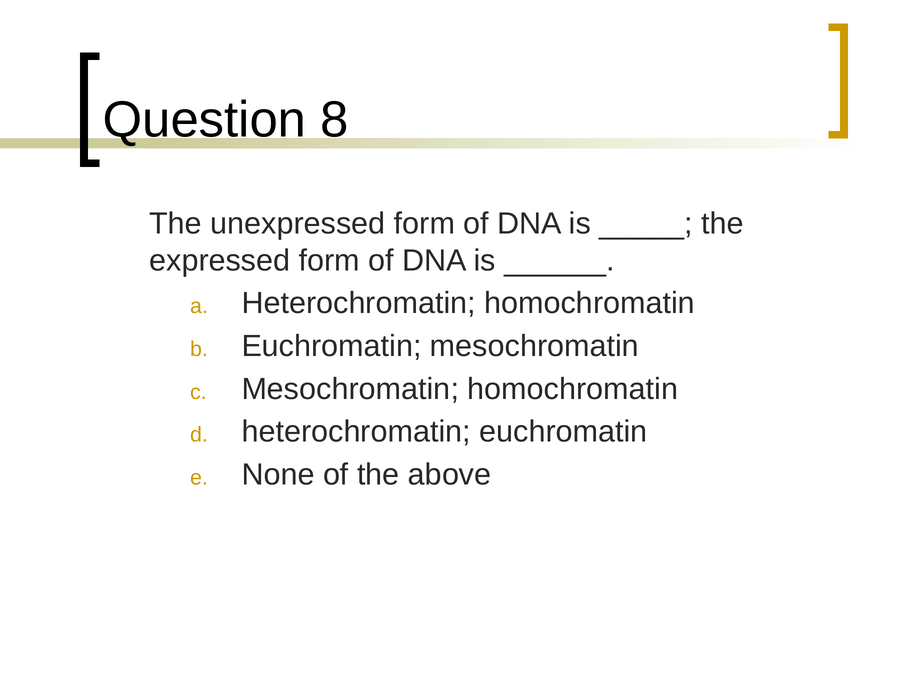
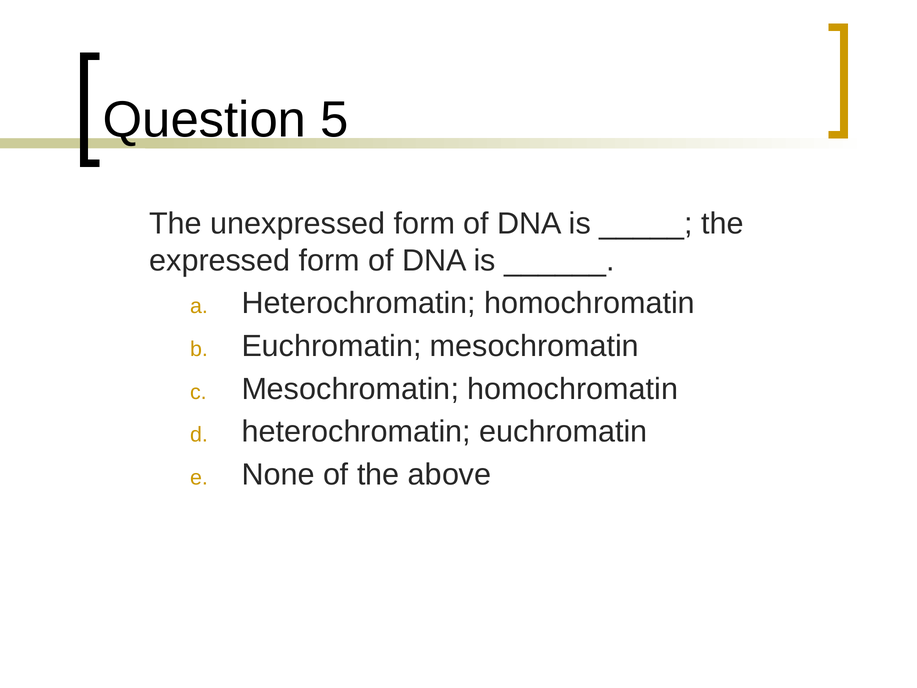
8: 8 -> 5
